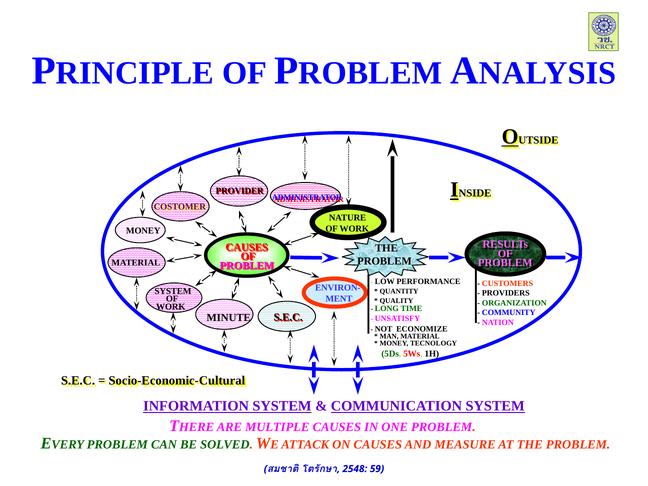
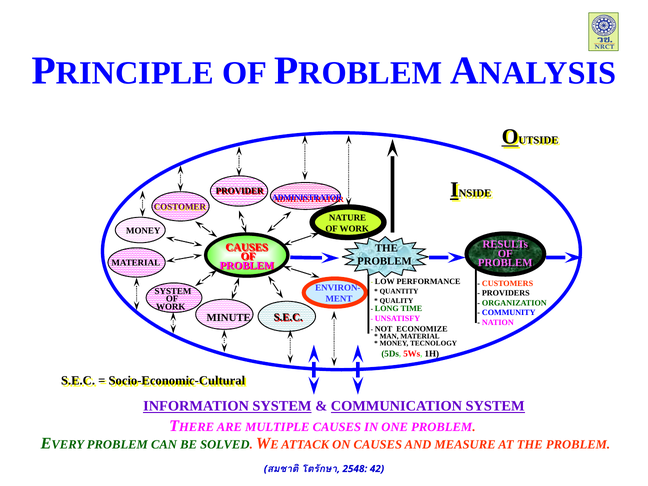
59: 59 -> 42
